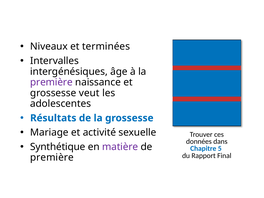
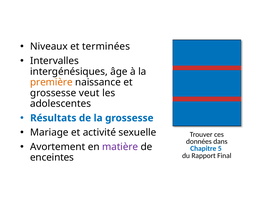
première at (51, 82) colour: purple -> orange
Synthétique: Synthétique -> Avortement
première at (52, 158): première -> enceintes
